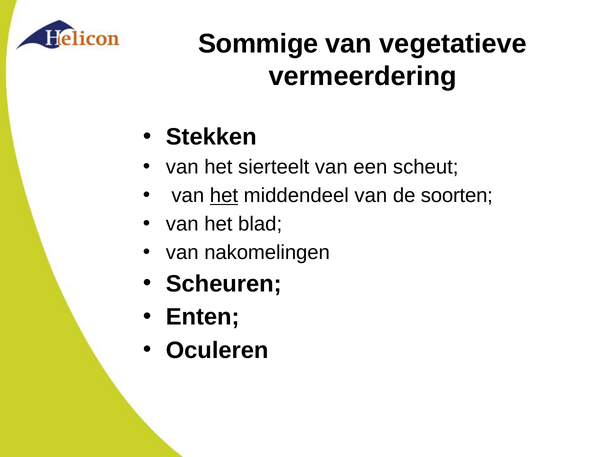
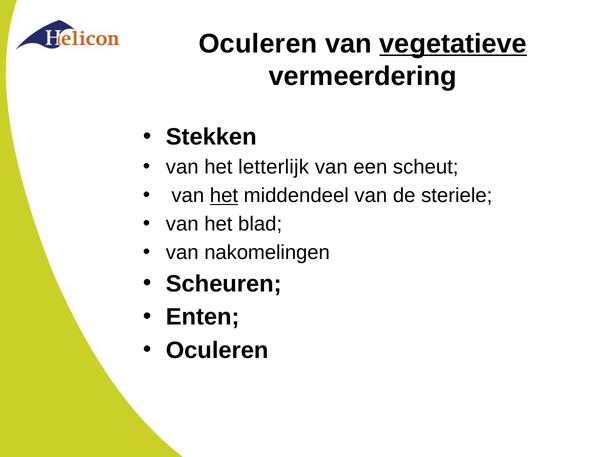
Sommige at (258, 44): Sommige -> Oculeren
vegetatieve underline: none -> present
sierteelt: sierteelt -> letterlijk
soorten: soorten -> steriele
